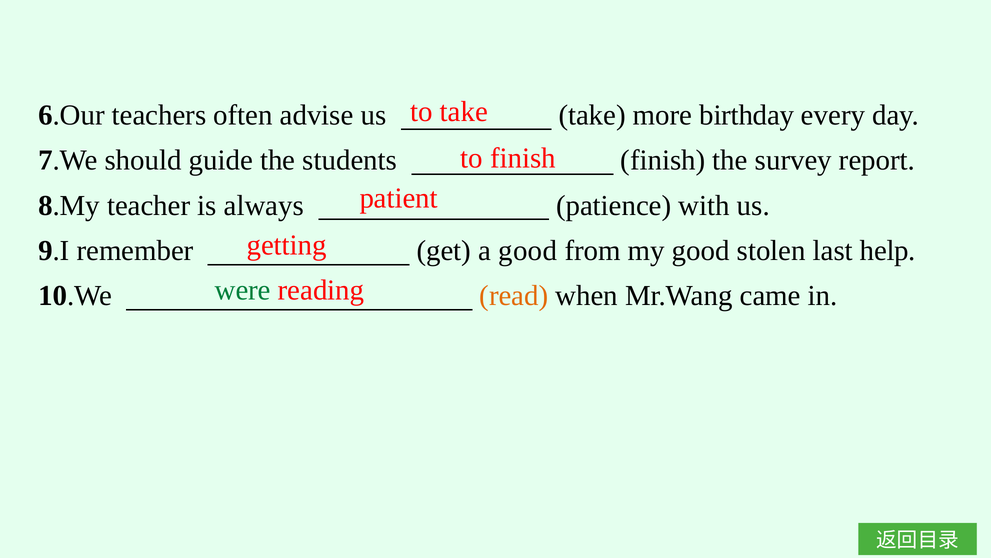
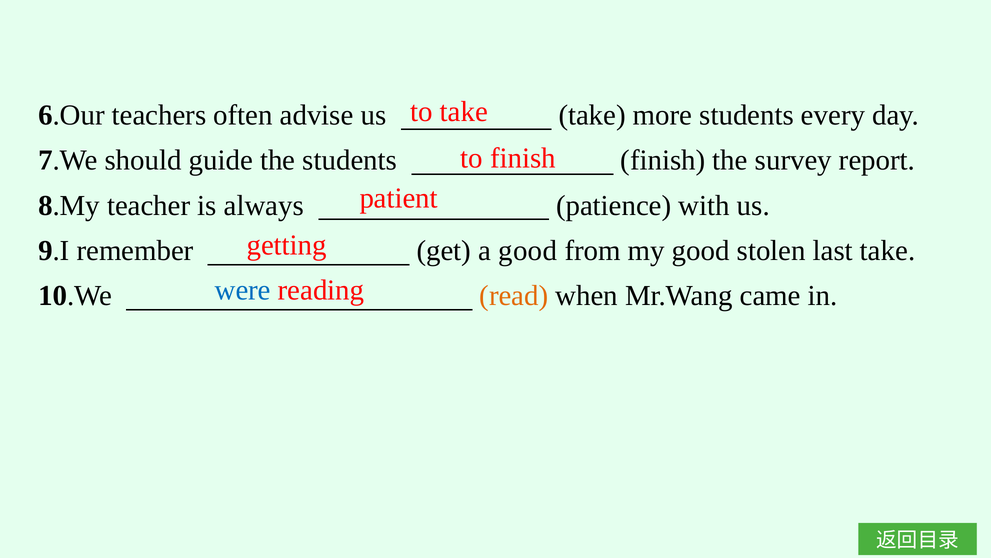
more birthday: birthday -> students
last help: help -> take
were colour: green -> blue
